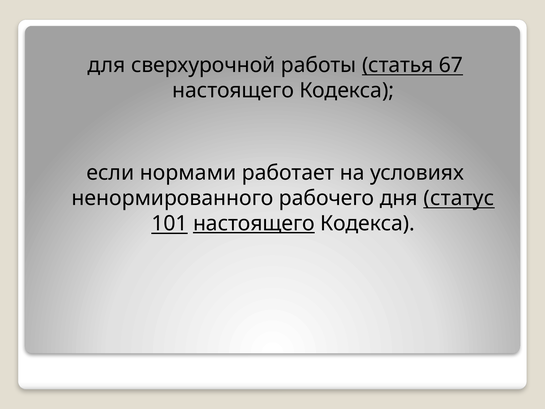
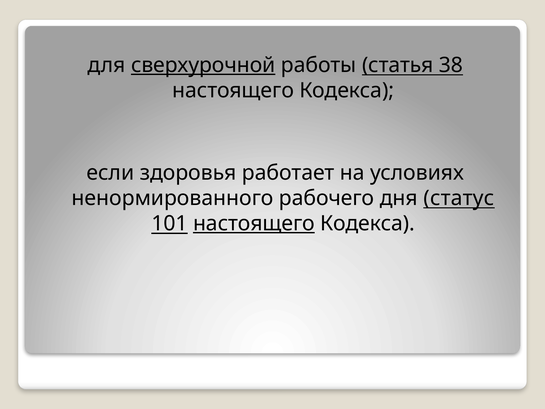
сверхурочной underline: none -> present
67: 67 -> 38
нормами: нормами -> здоровья
